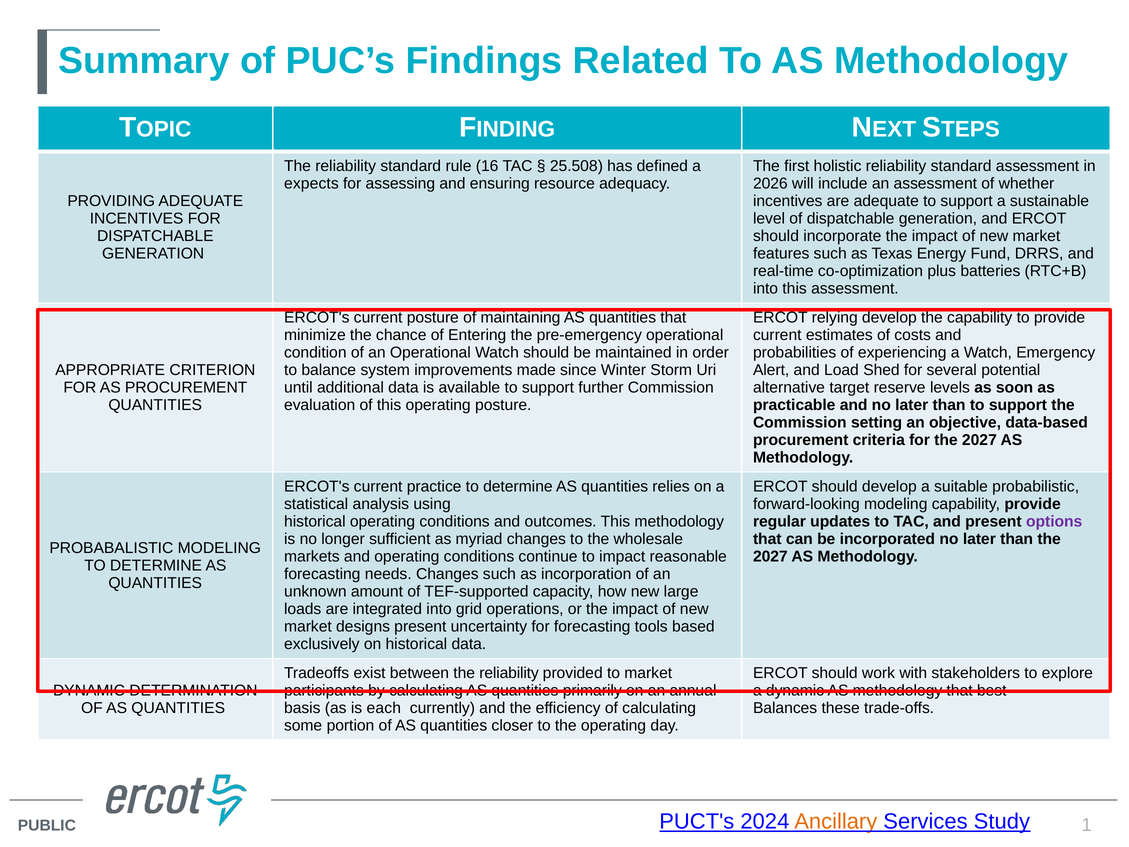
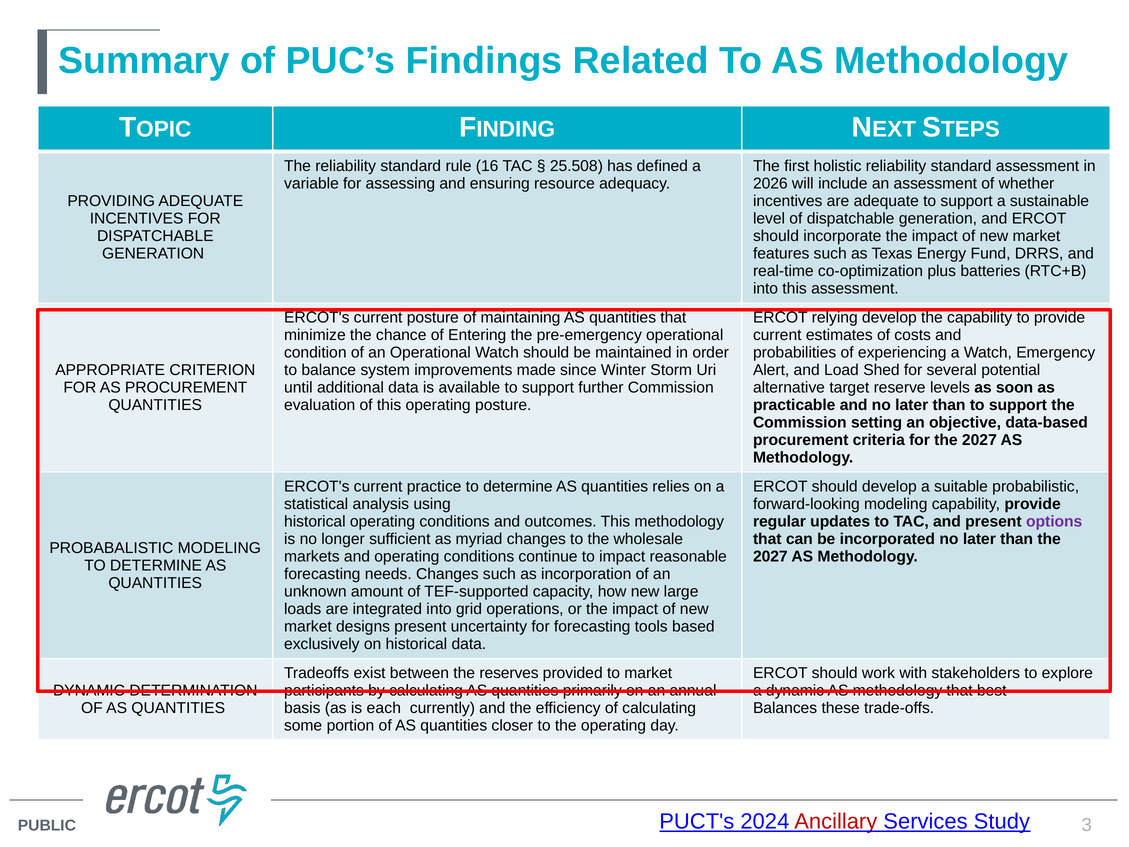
expects: expects -> variable
between the reliability: reliability -> reserves
Ancillary colour: orange -> red
1: 1 -> 3
